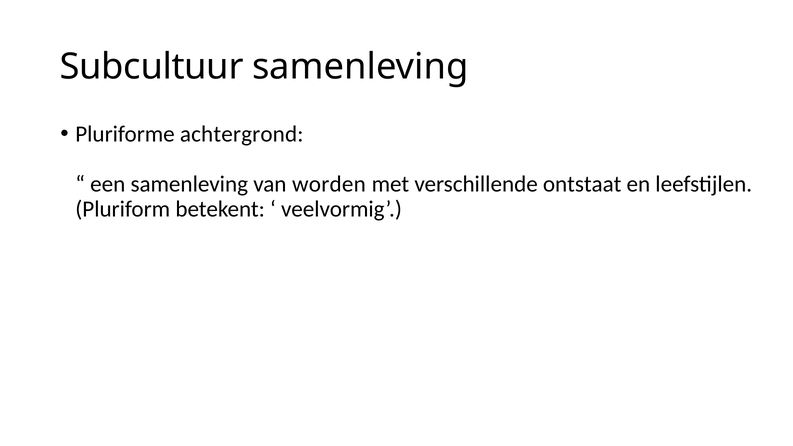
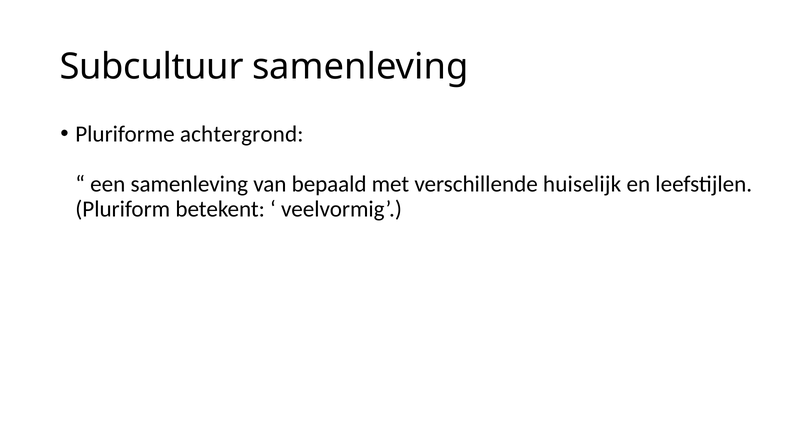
worden: worden -> bepaald
ontstaat: ontstaat -> huiselijk
